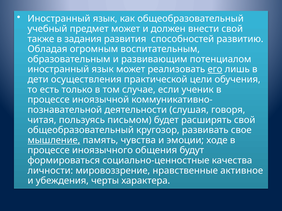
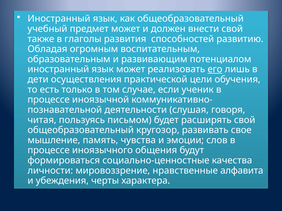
задания: задания -> глаголы
мышление underline: present -> none
ходе: ходе -> слов
активное: активное -> алфавита
